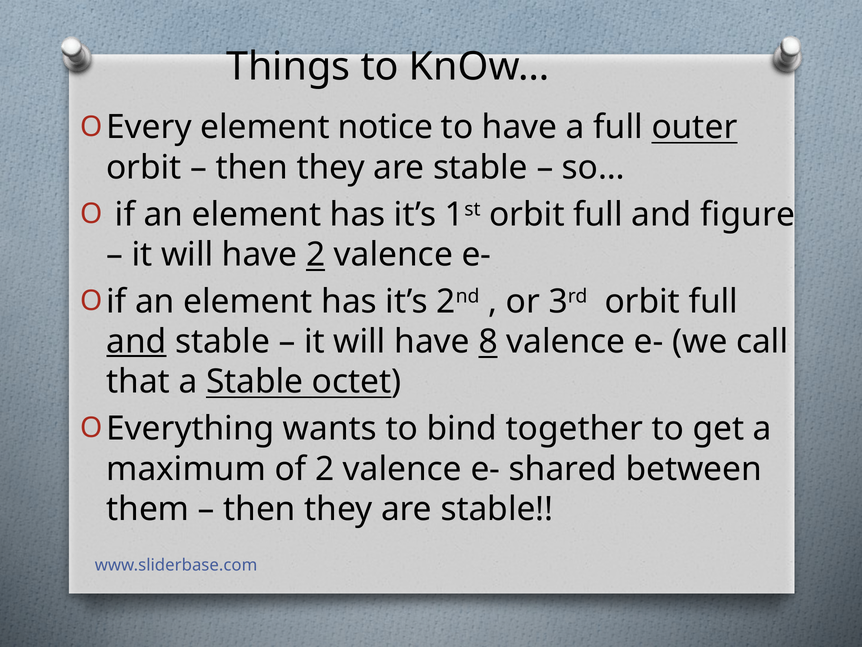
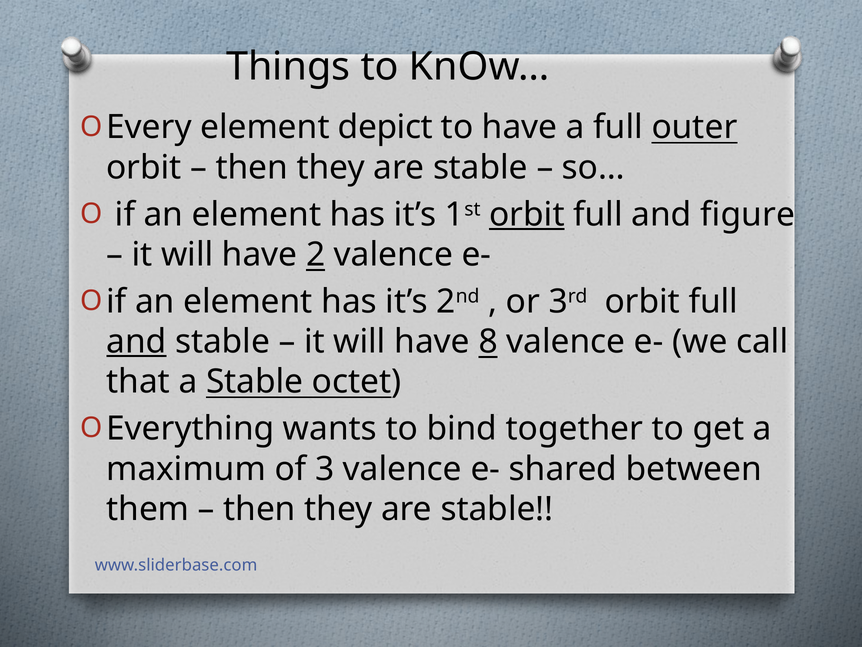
notice: notice -> depict
orbit at (527, 214) underline: none -> present
of 2: 2 -> 3
